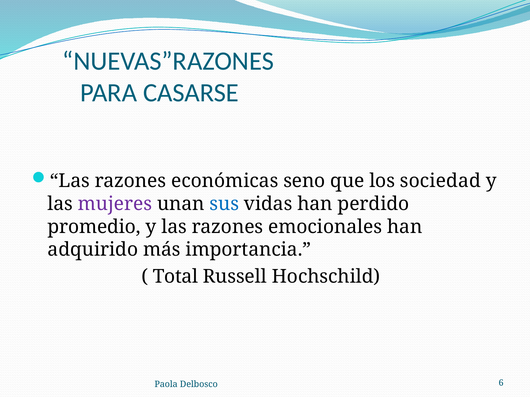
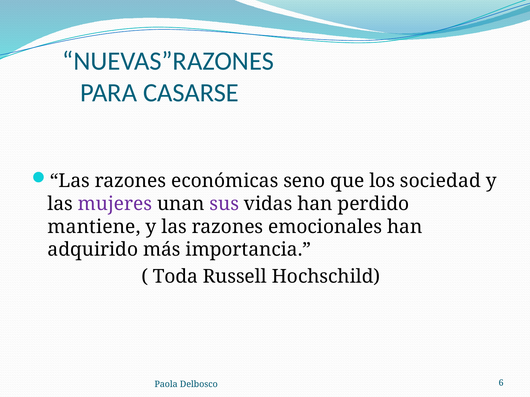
sus colour: blue -> purple
promedio: promedio -> mantiene
Total: Total -> Toda
